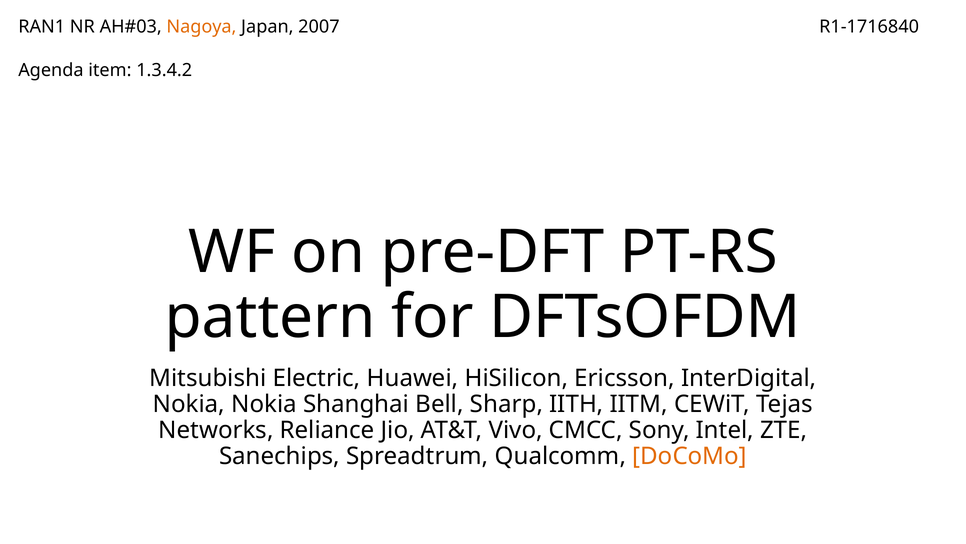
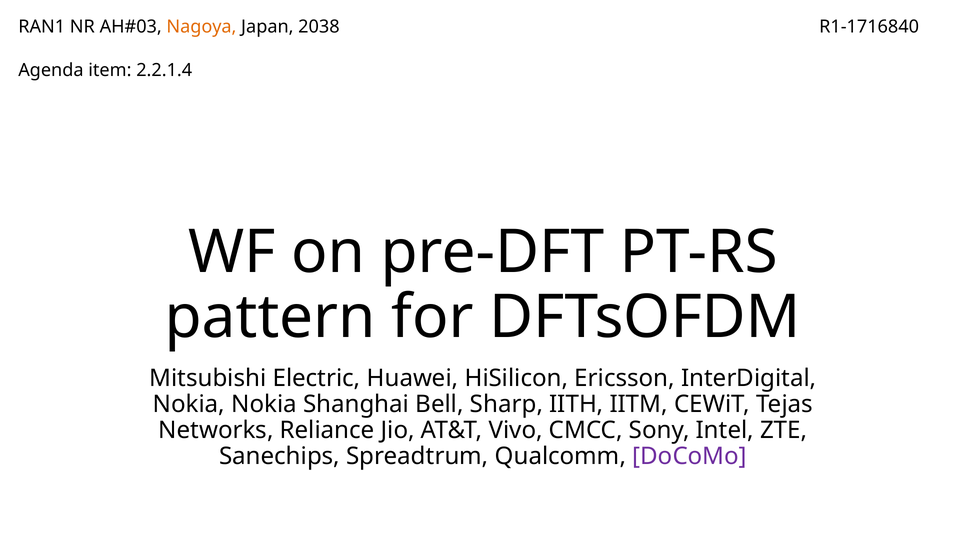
2007: 2007 -> 2038
1.3.4.2: 1.3.4.2 -> 2.2.1.4
DoCoMo colour: orange -> purple
